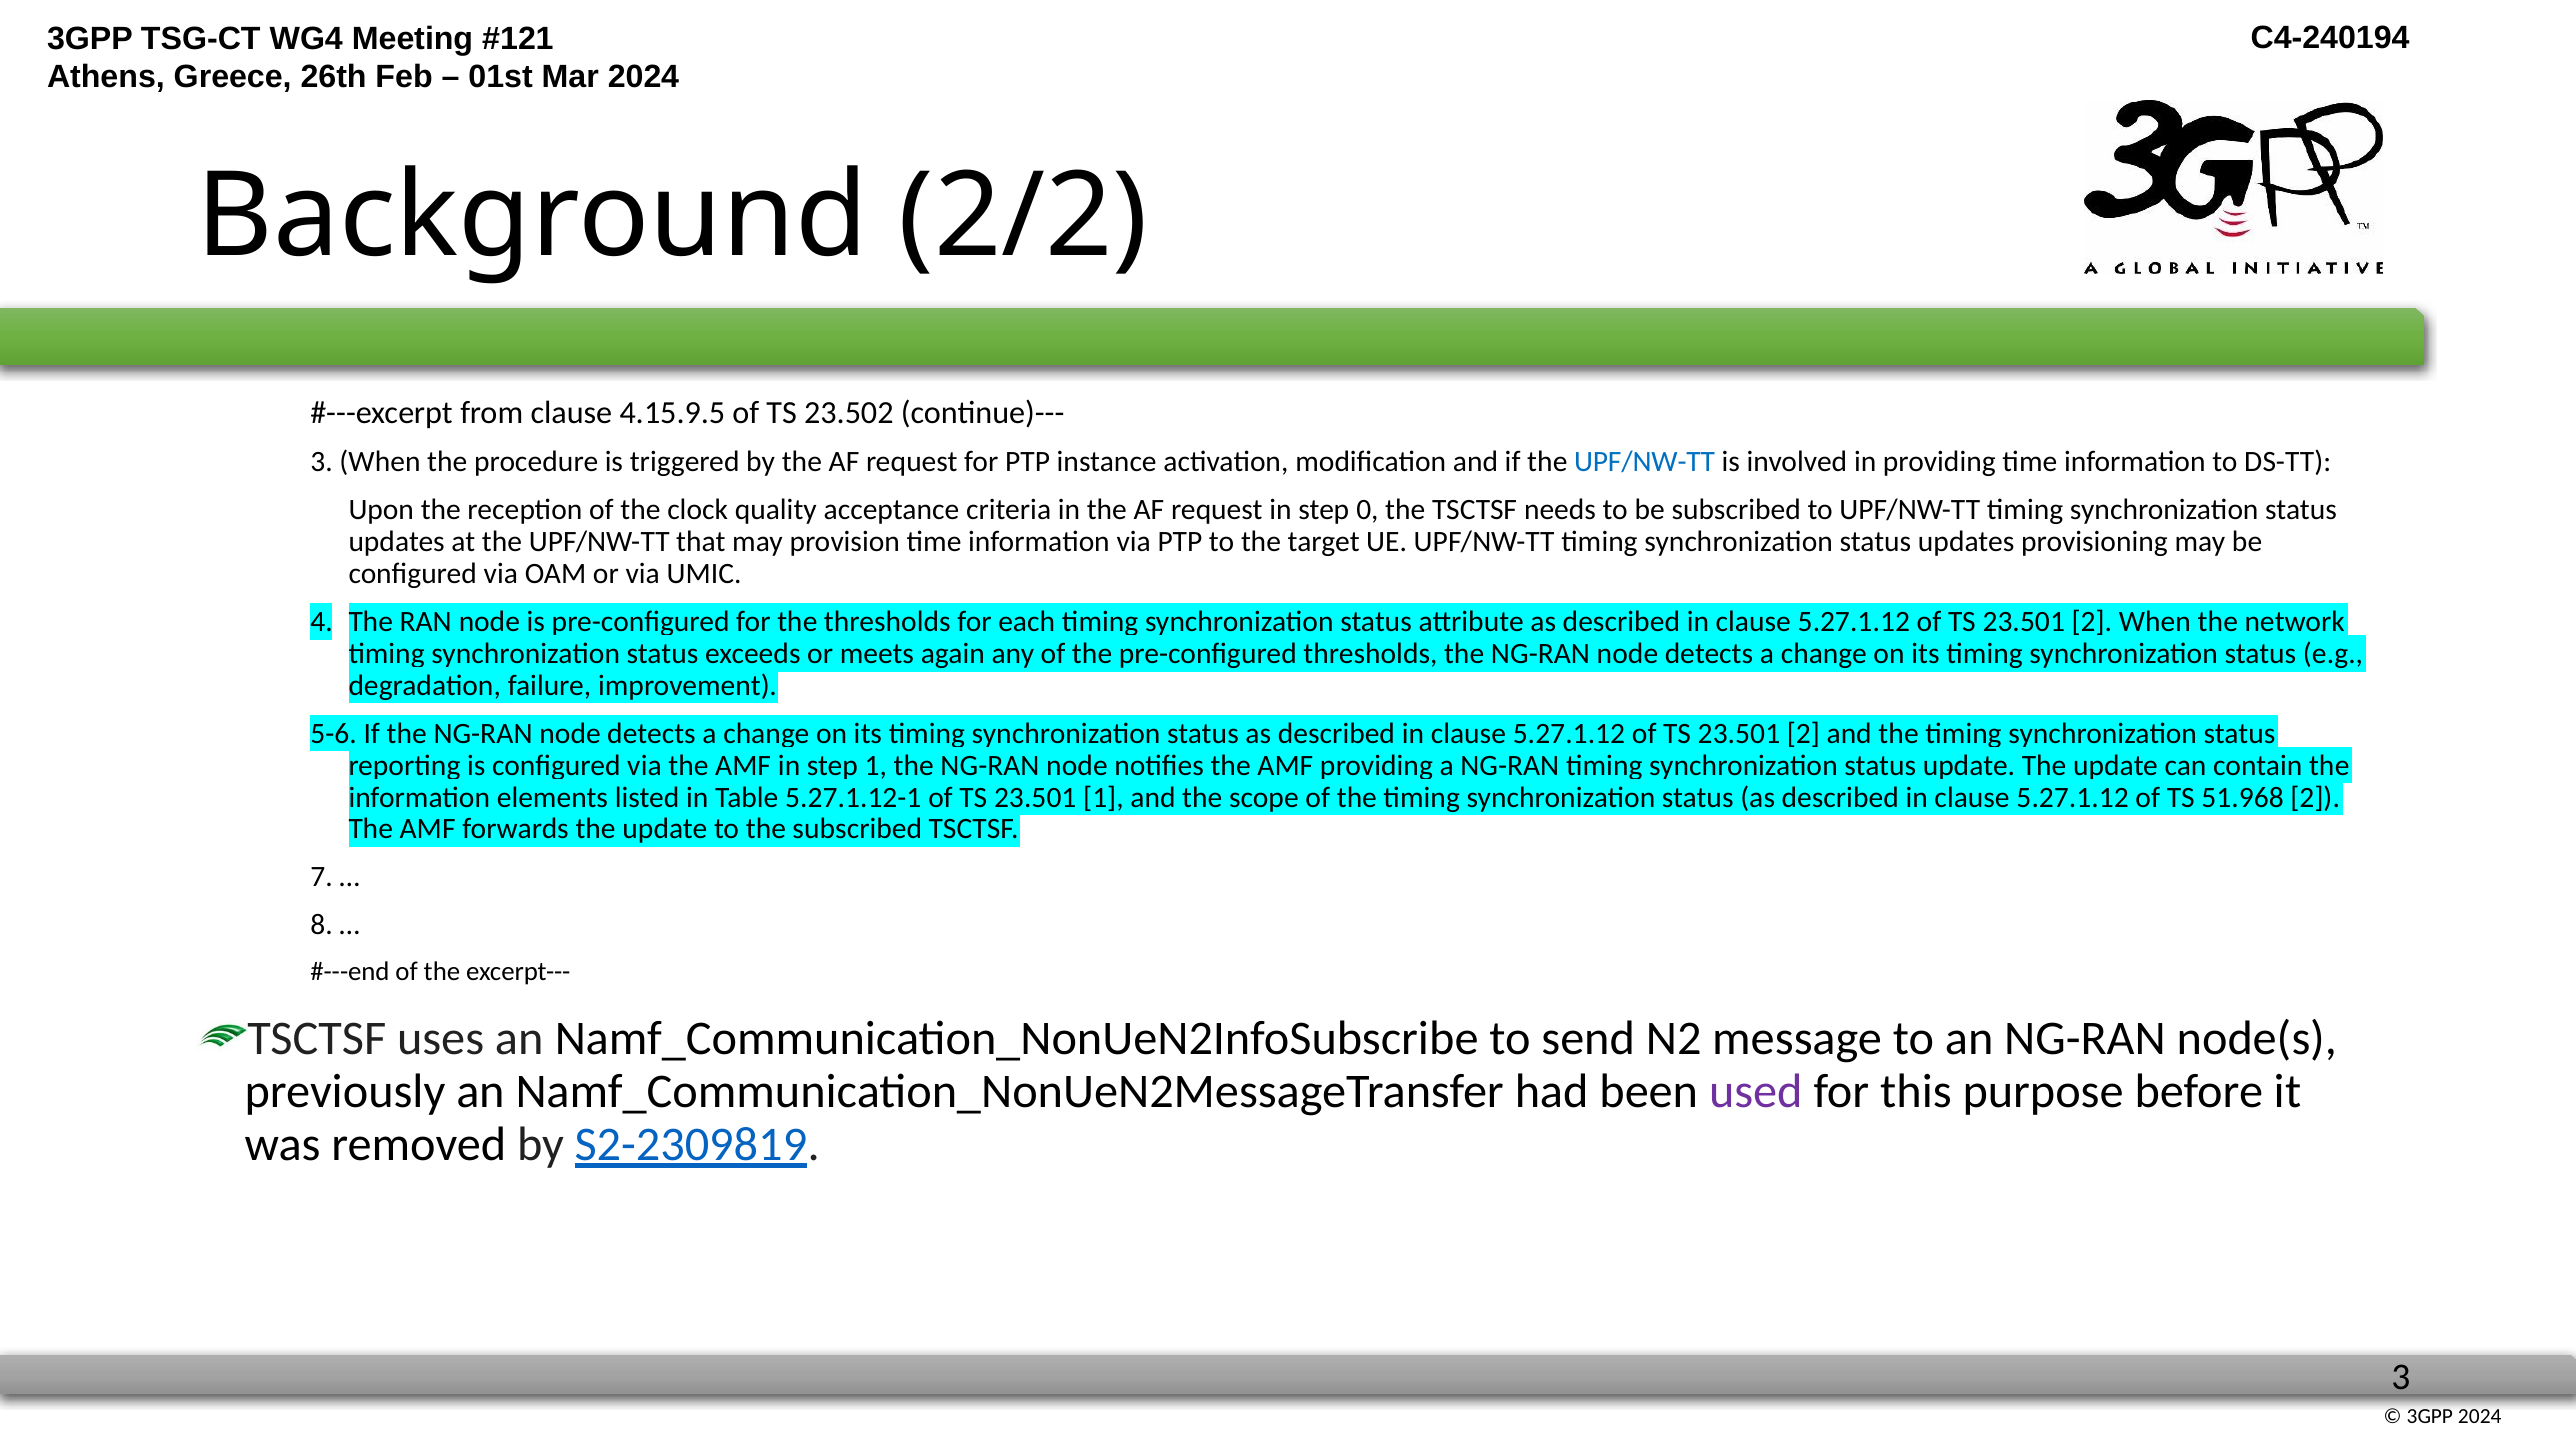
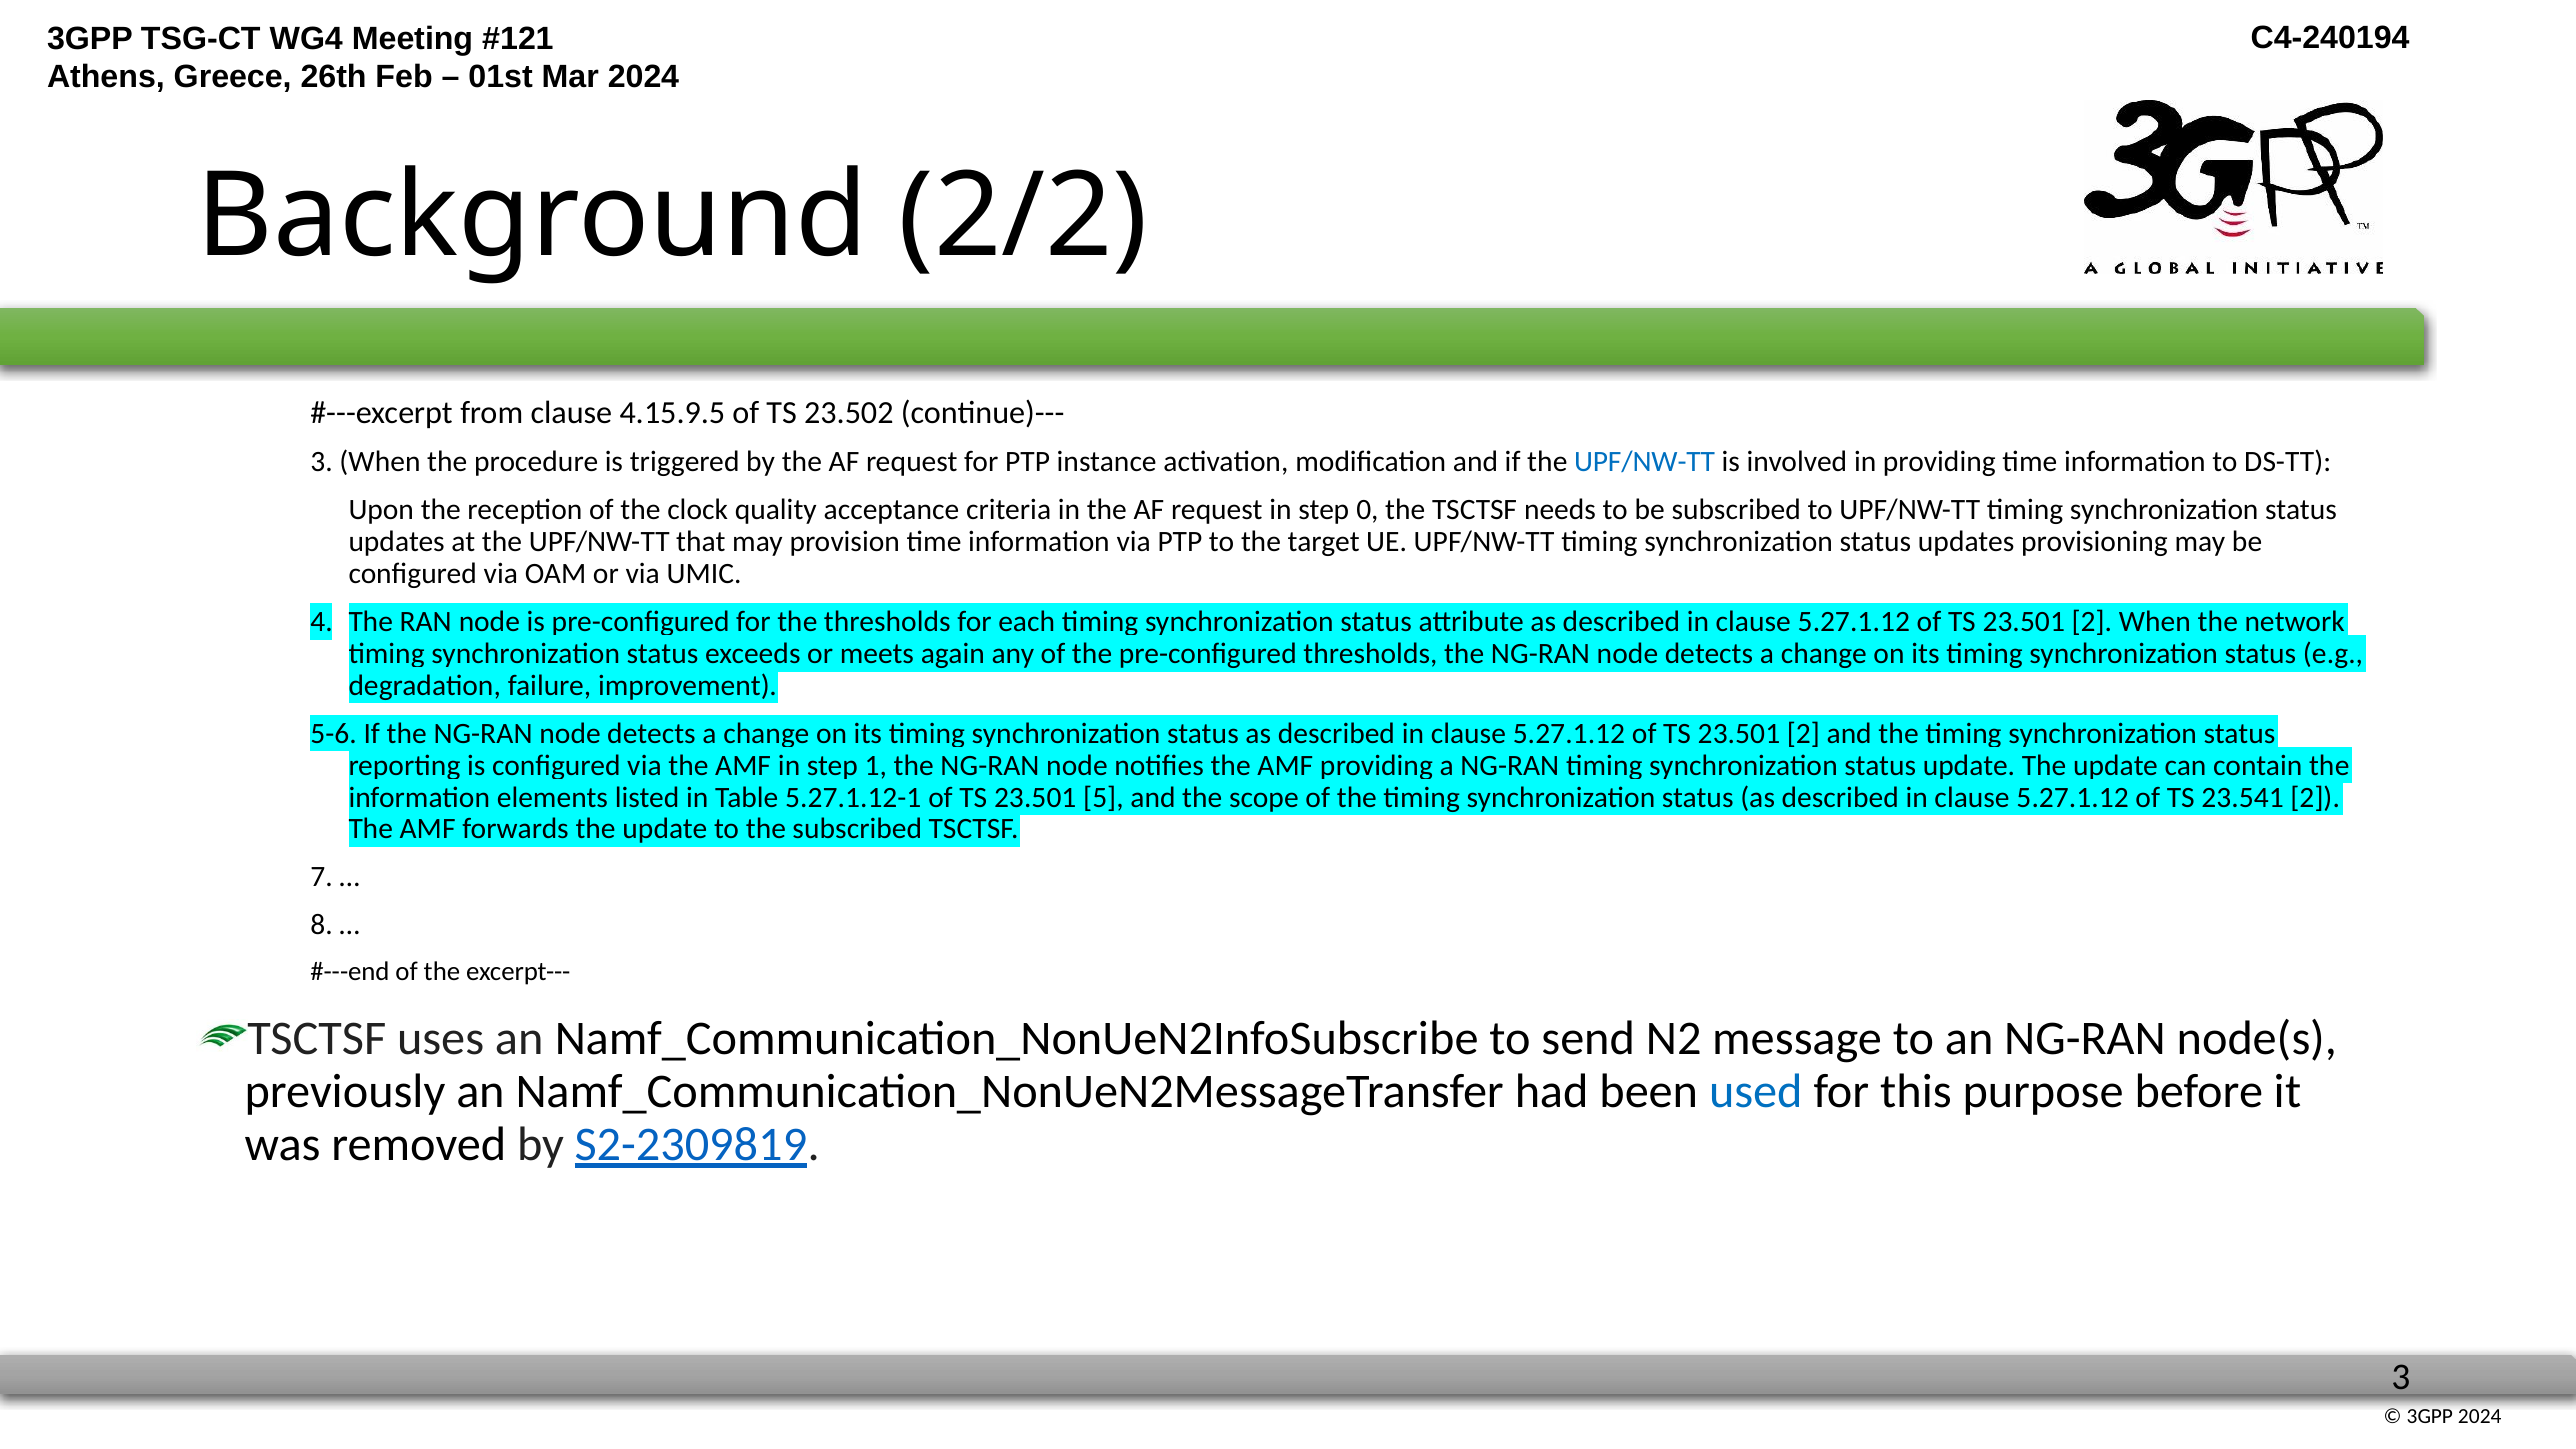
23.501 1: 1 -> 5
51.968: 51.968 -> 23.541
used colour: purple -> blue
